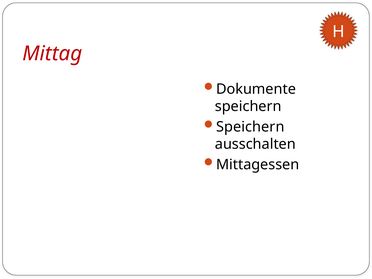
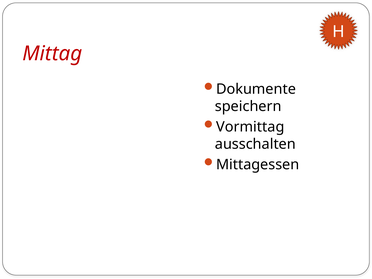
Speichern at (250, 127): Speichern -> Vormittag
